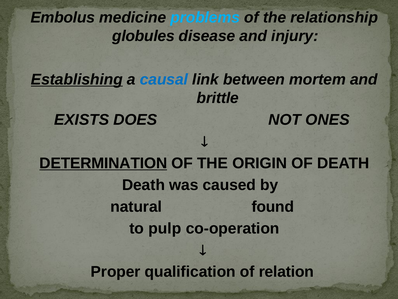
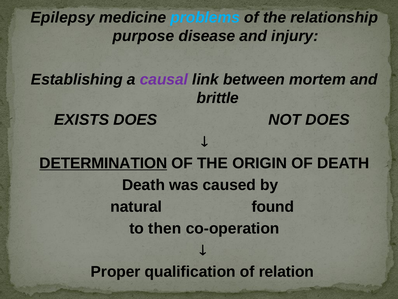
Embolus: Embolus -> Epilepsy
globules: globules -> purpose
Establishing underline: present -> none
causal colour: blue -> purple
NOT ONES: ONES -> DOES
pulp: pulp -> then
